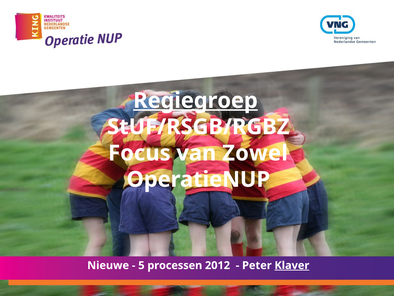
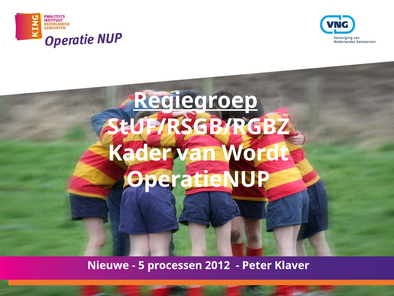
Focus: Focus -> Kader
Zowel: Zowel -> Wordt
Klaver underline: present -> none
